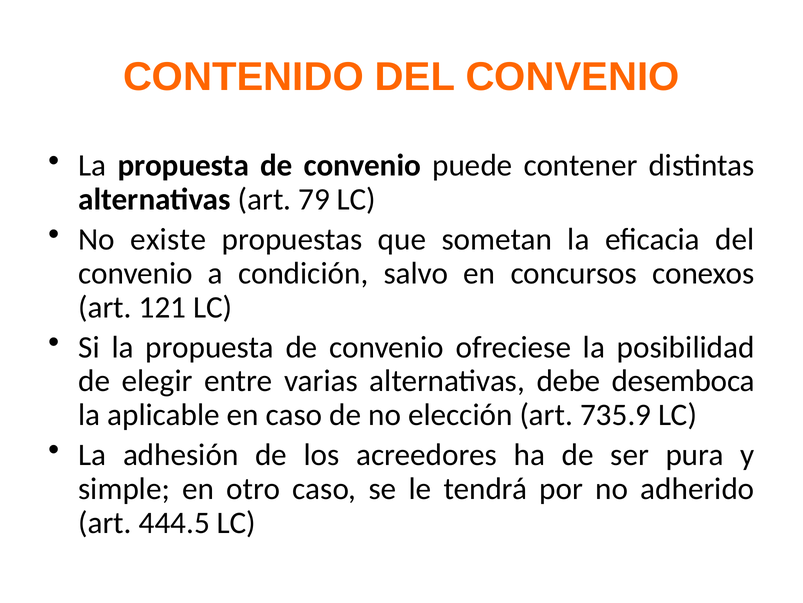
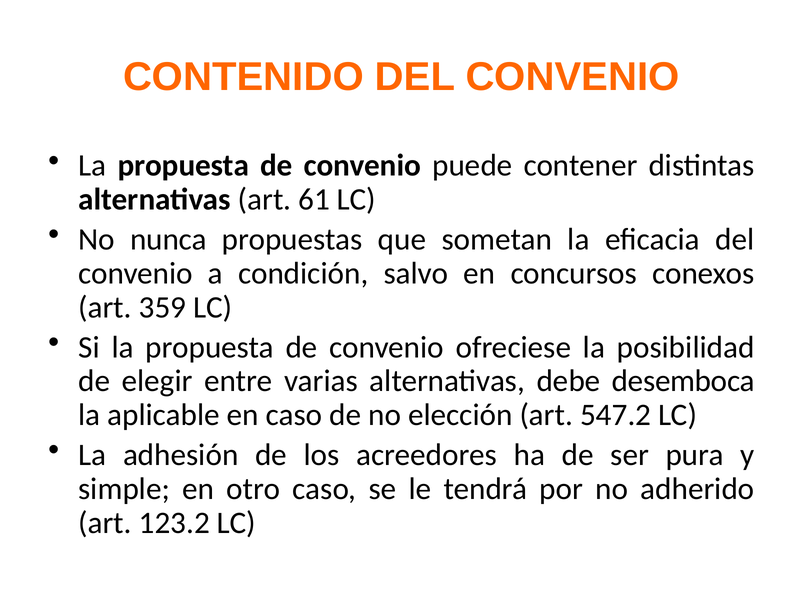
79: 79 -> 61
existe: existe -> nunca
121: 121 -> 359
735.9: 735.9 -> 547.2
444.5: 444.5 -> 123.2
